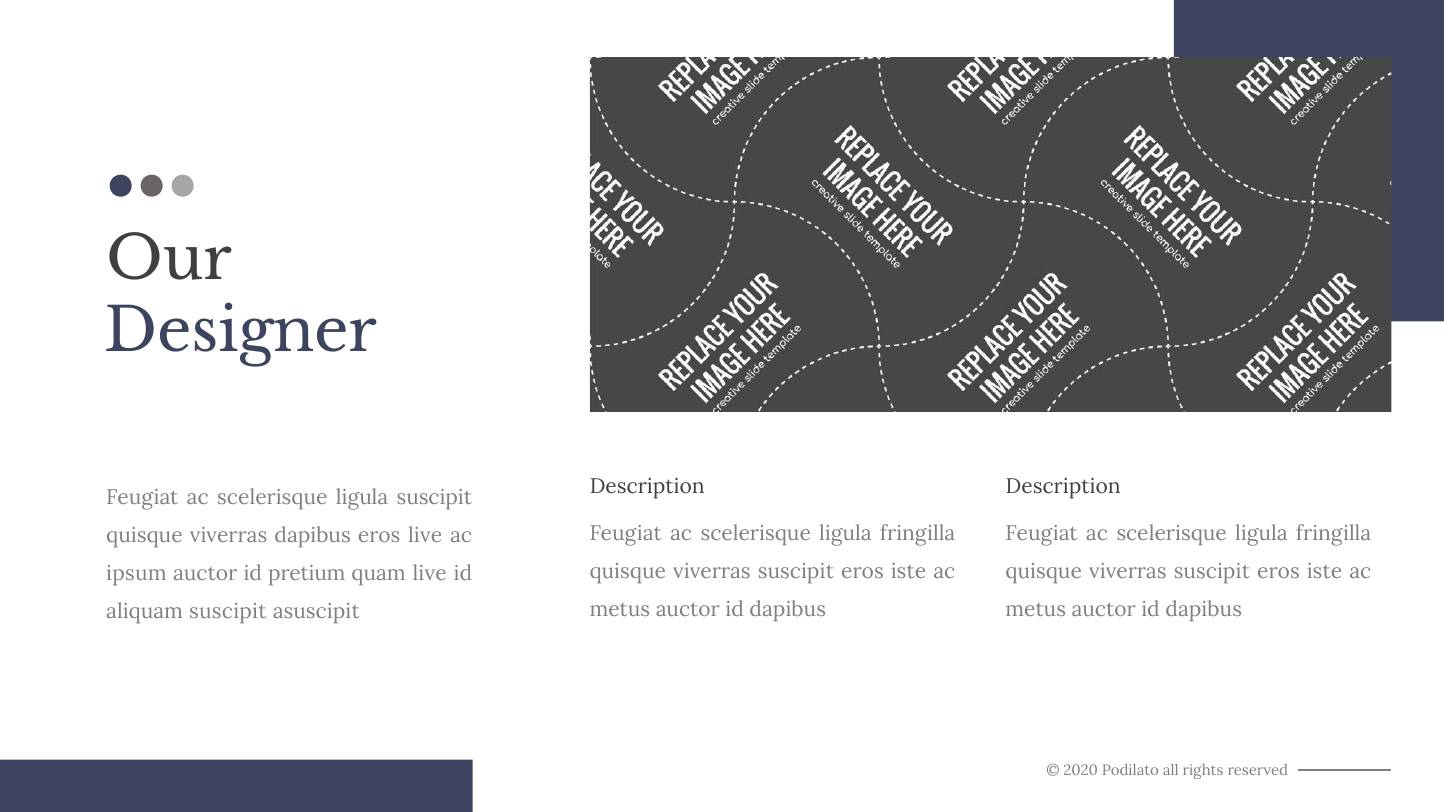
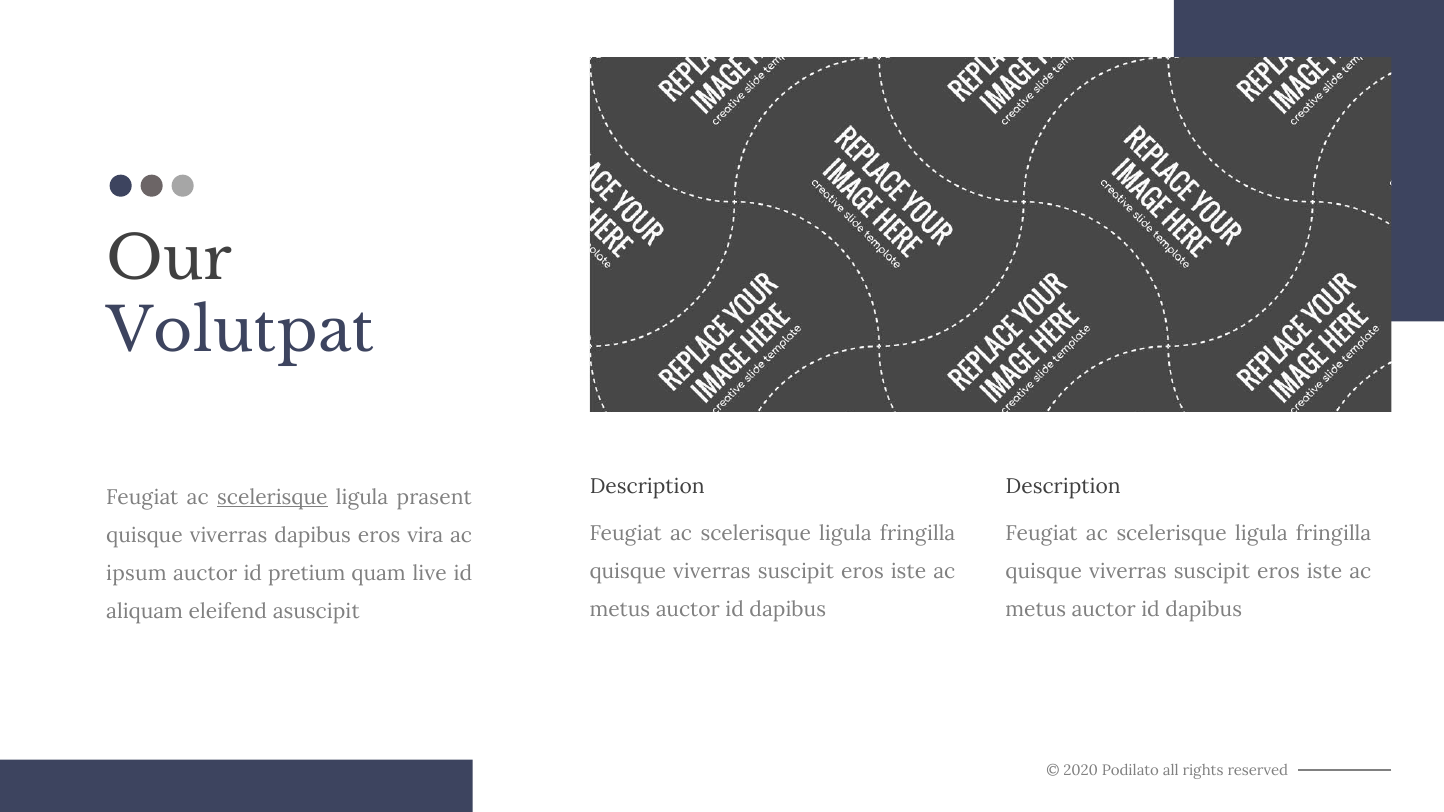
Designer: Designer -> Volutpat
scelerisque at (272, 498) underline: none -> present
ligula suscipit: suscipit -> prasent
eros live: live -> vira
aliquam suscipit: suscipit -> eleifend
